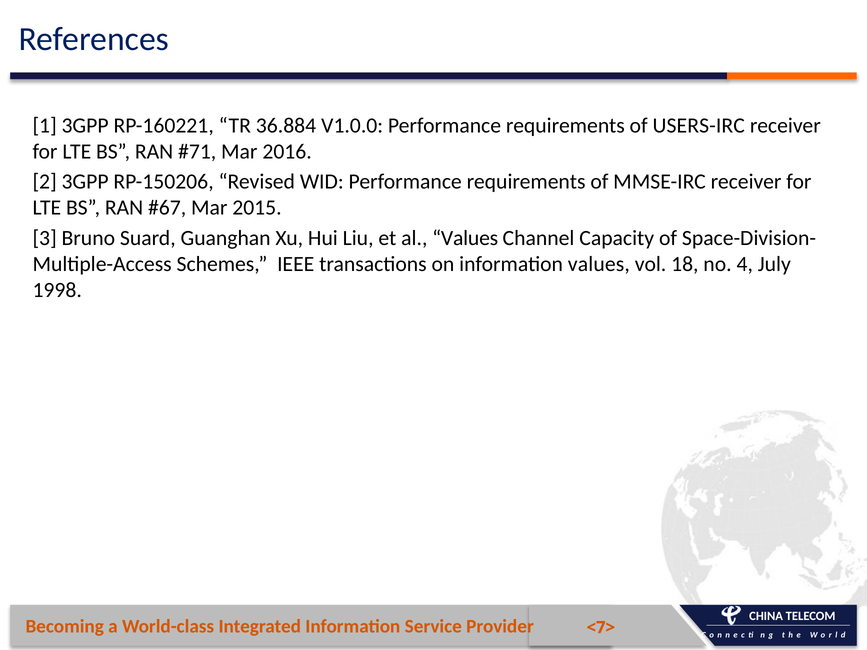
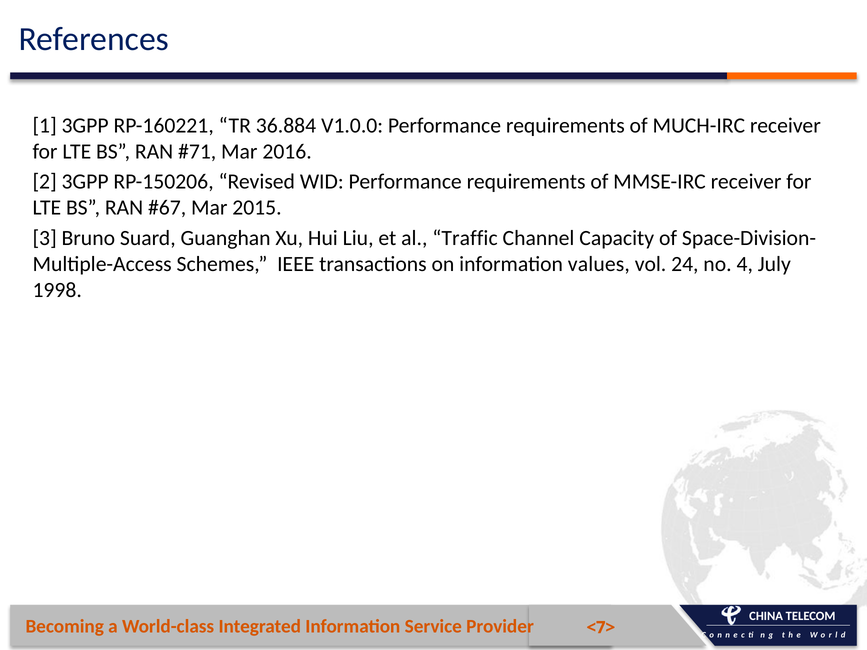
USERS-IRC: USERS-IRC -> MUCH-IRC
al Values: Values -> Traffic
18: 18 -> 24
